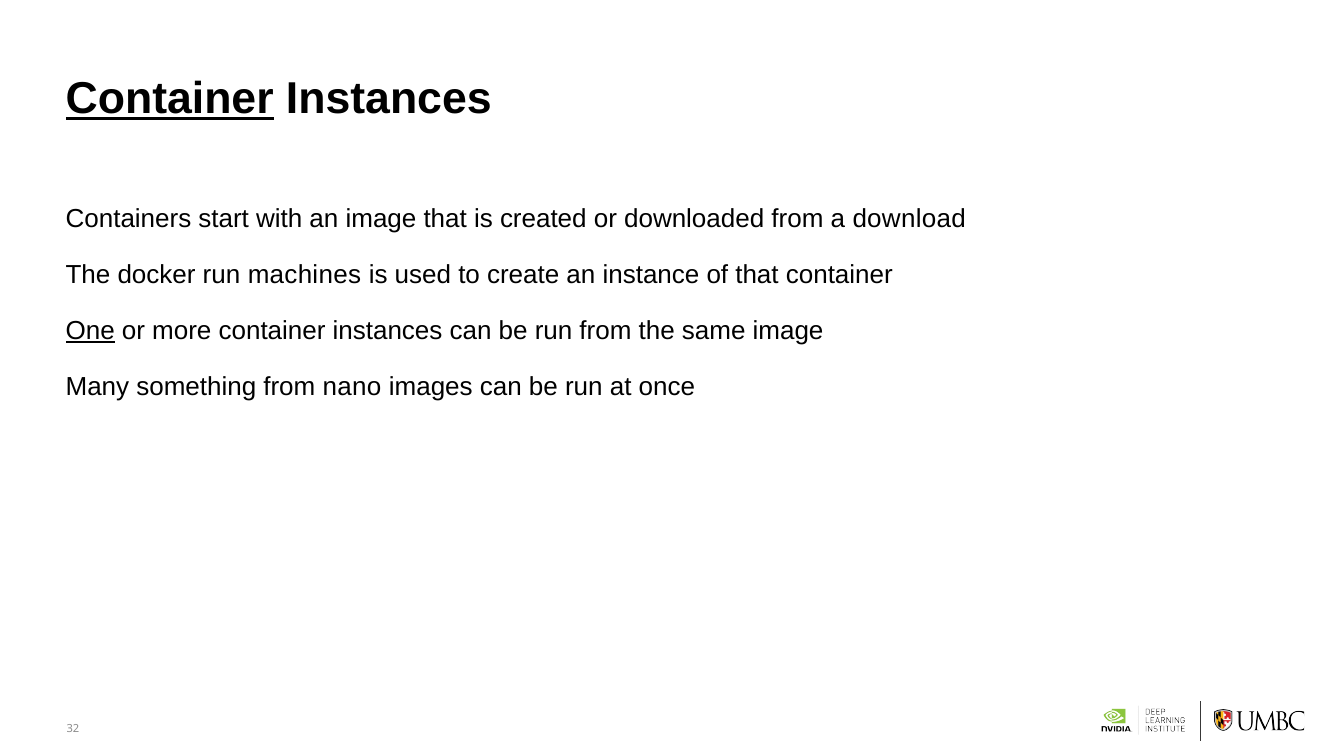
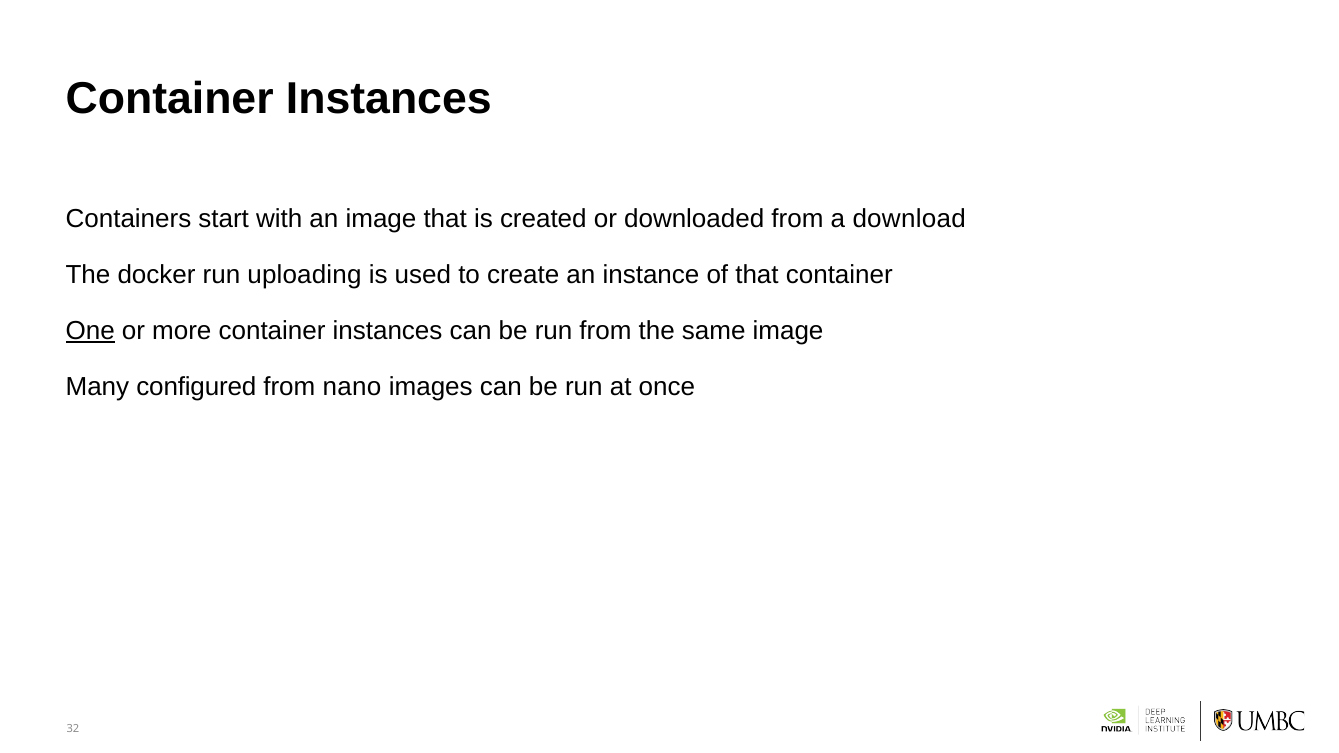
Container at (170, 99) underline: present -> none
machines: machines -> uploading
something: something -> configured
